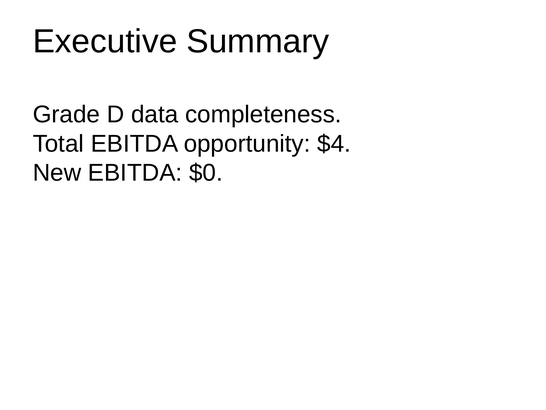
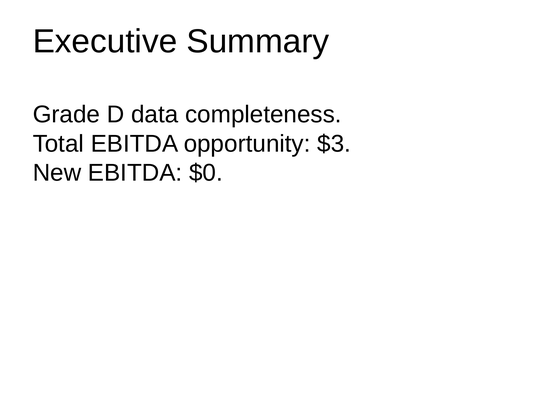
$4: $4 -> $3
